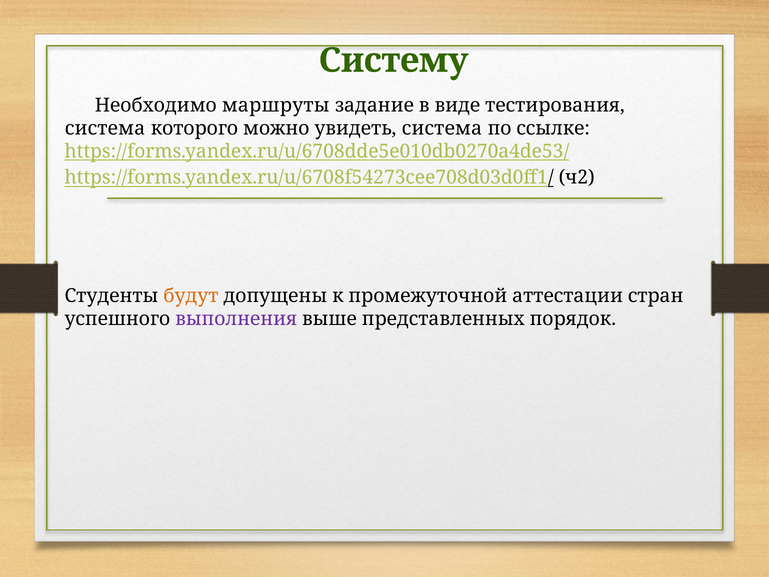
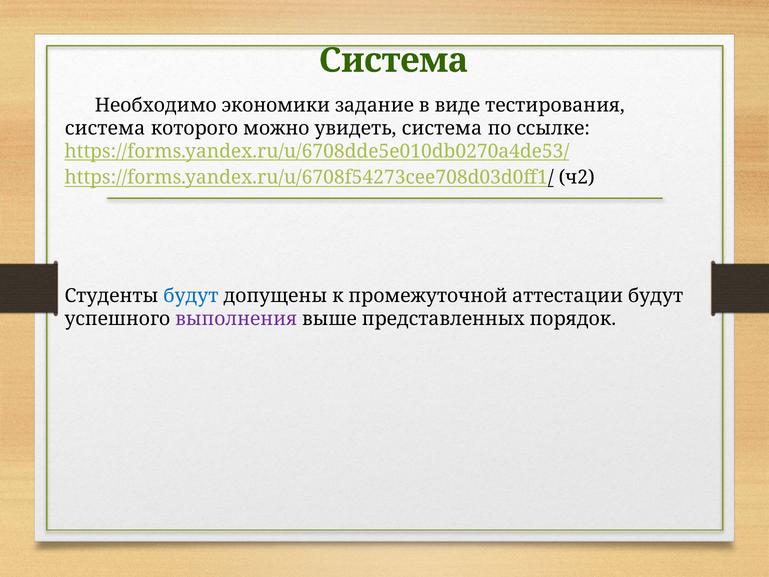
Систему at (394, 60): Систему -> Система
маршруты: маршруты -> экономики
будут at (191, 296) colour: orange -> blue
аттестации стран: стран -> будут
